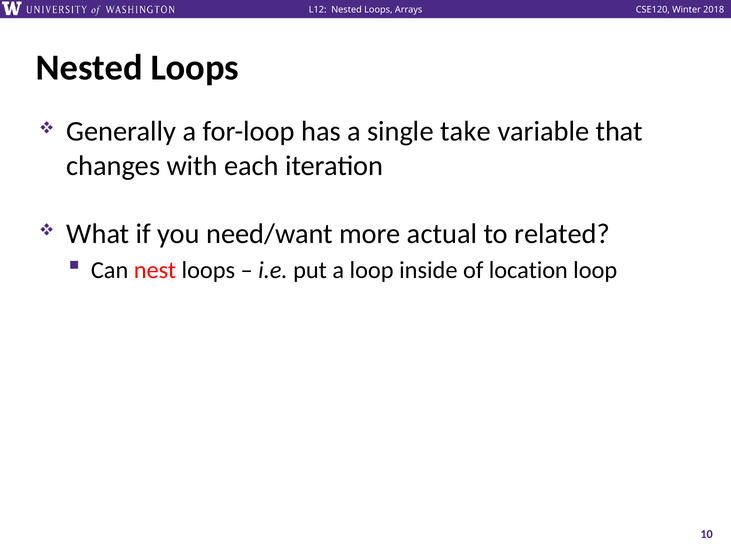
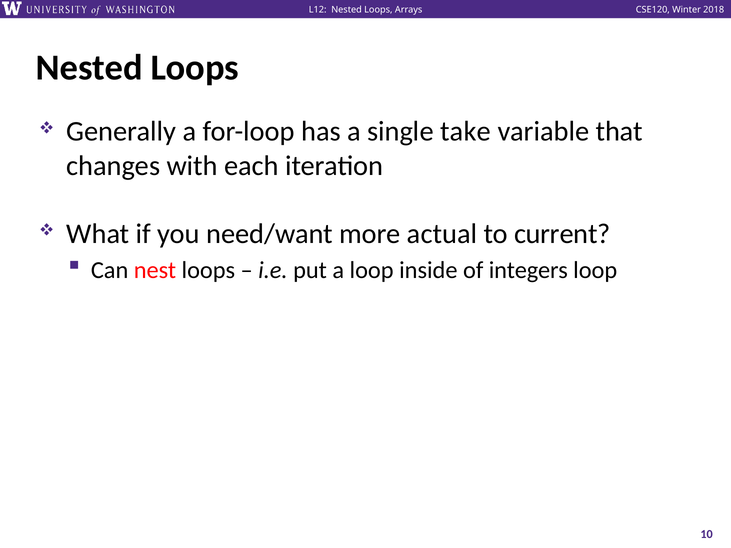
related: related -> current
location: location -> integers
